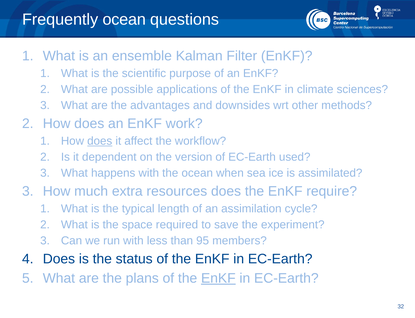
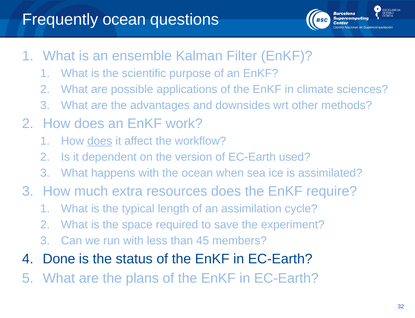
95: 95 -> 45
Does at (59, 259): Does -> Done
EnKF at (218, 279) underline: present -> none
